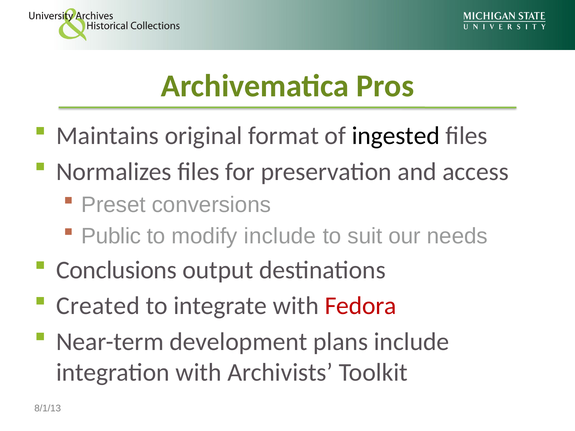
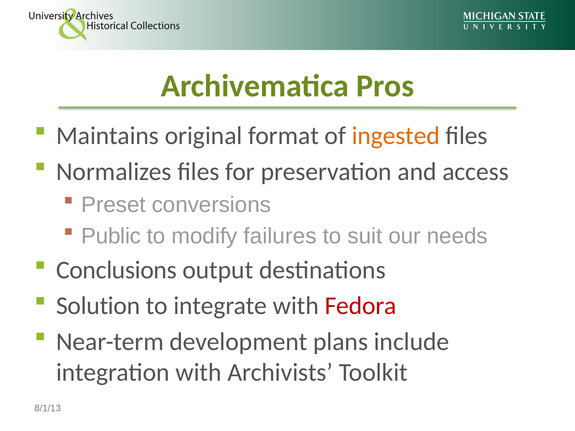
ingested colour: black -> orange
modify include: include -> failures
Created: Created -> Solution
